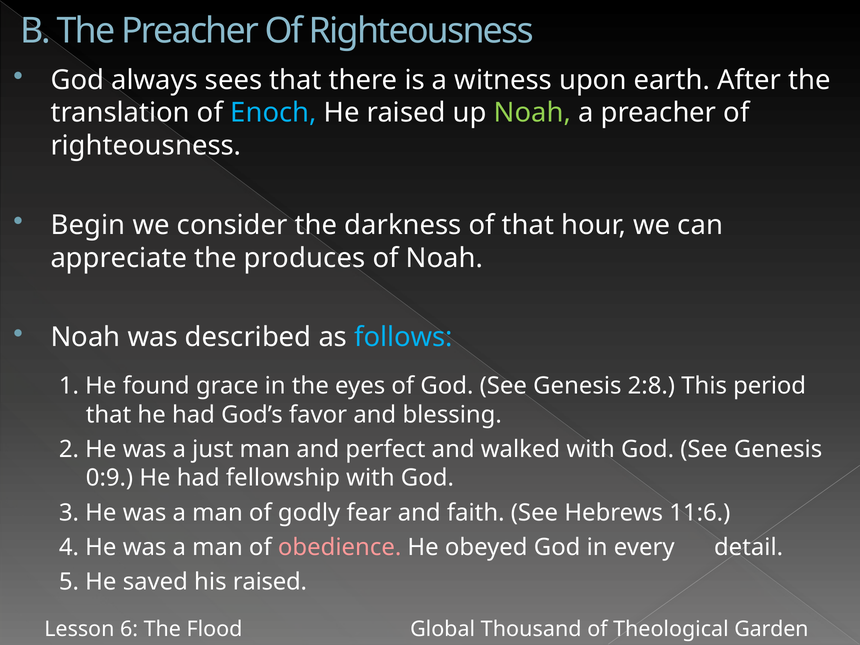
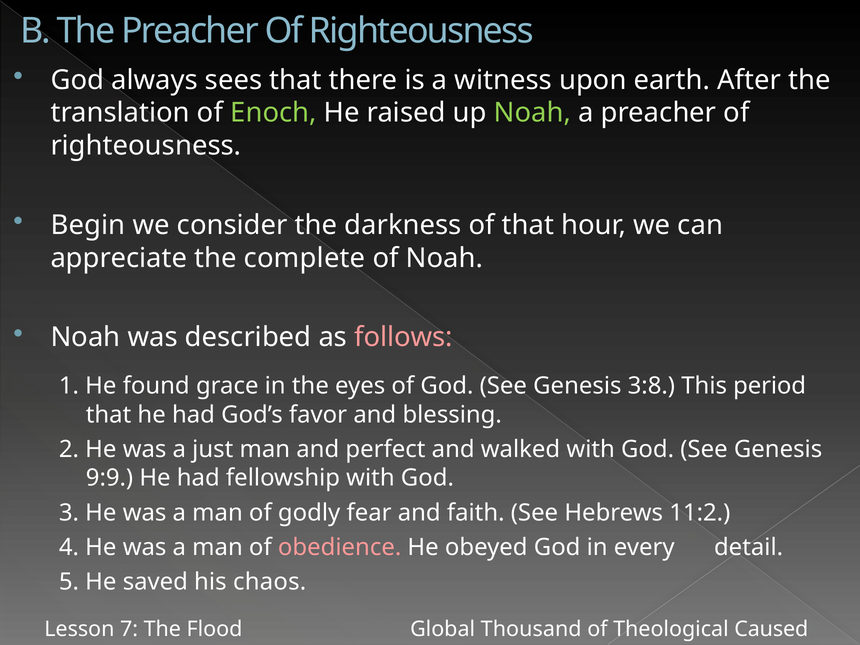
Enoch colour: light blue -> light green
produces: produces -> complete
follows colour: light blue -> pink
2:8: 2:8 -> 3:8
0:9: 0:9 -> 9:9
11:6: 11:6 -> 11:2
his raised: raised -> chaos
6: 6 -> 7
Garden: Garden -> Caused
